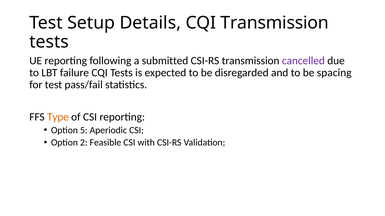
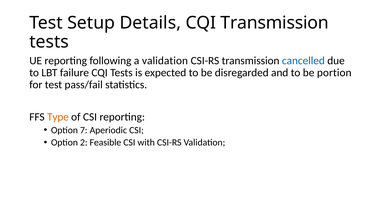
a submitted: submitted -> validation
cancelled colour: purple -> blue
spacing: spacing -> portion
5: 5 -> 7
